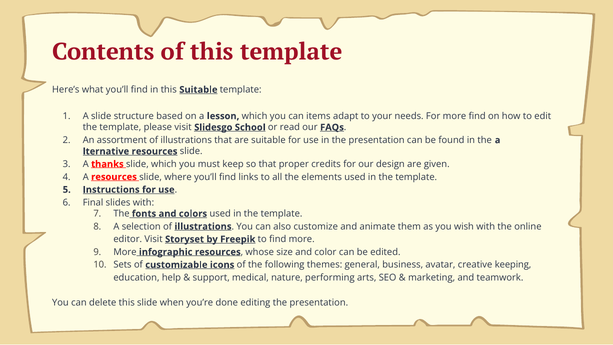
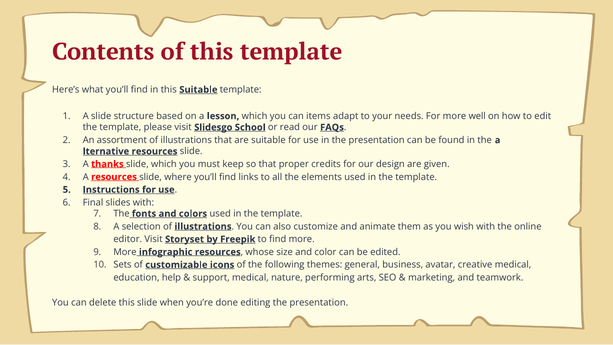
more find: find -> well
creative keeping: keeping -> medical
